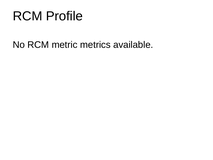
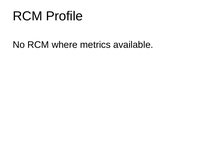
metric: metric -> where
